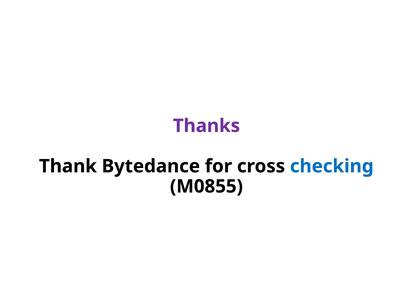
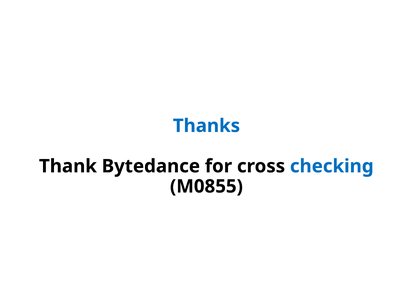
Thanks colour: purple -> blue
